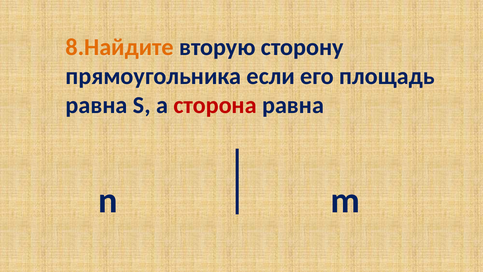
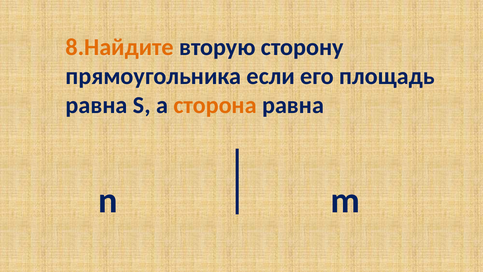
сторона colour: red -> orange
